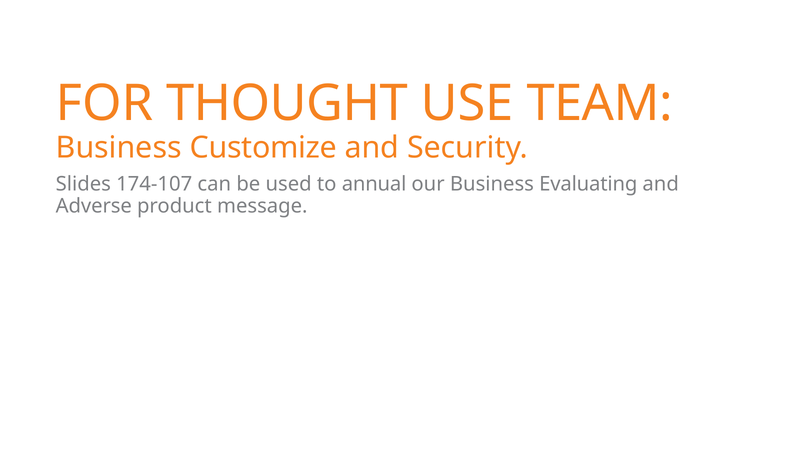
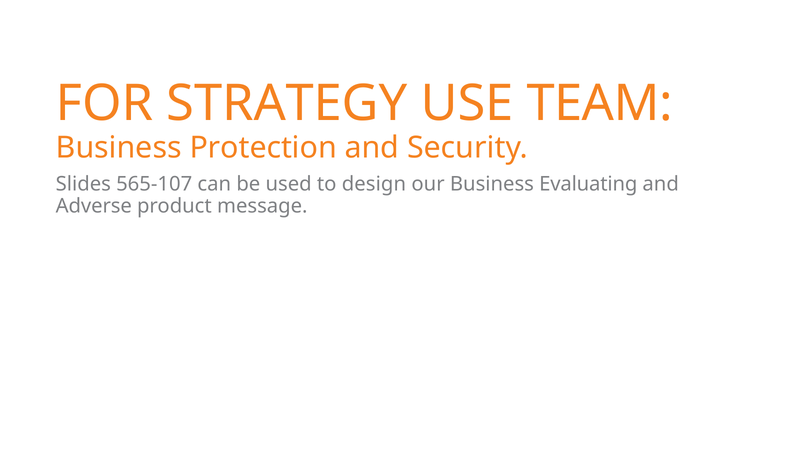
THOUGHT: THOUGHT -> STRATEGY
Customize: Customize -> Protection
174-107: 174-107 -> 565-107
annual: annual -> design
